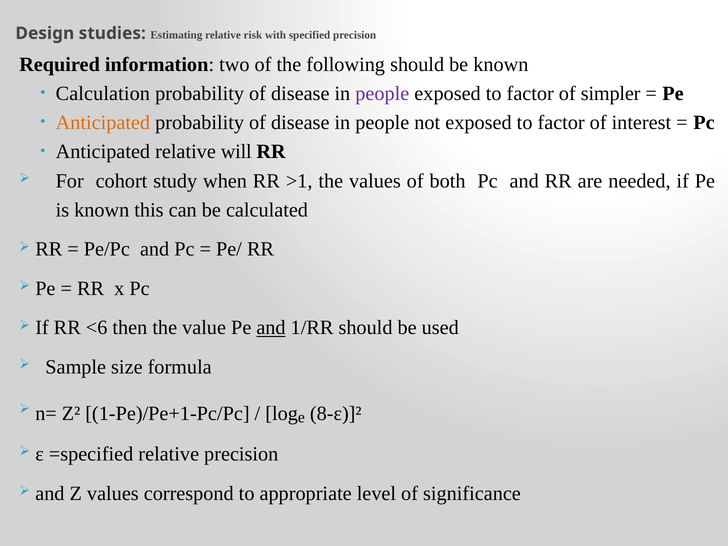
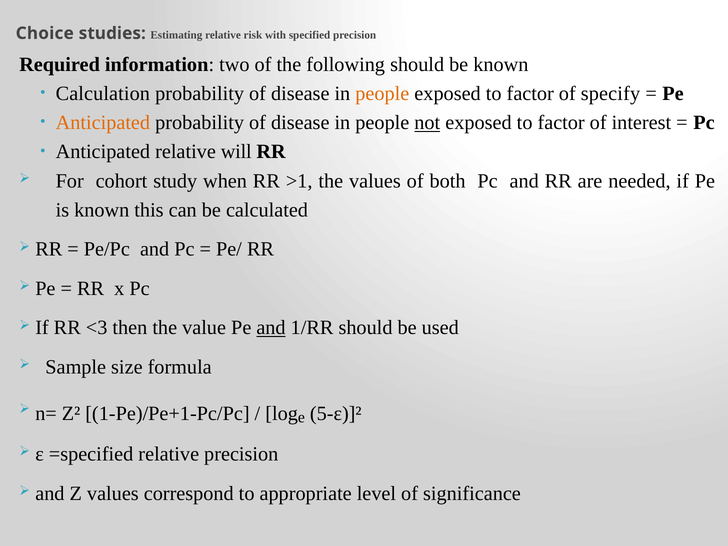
Design: Design -> Choice
people at (382, 94) colour: purple -> orange
simpler: simpler -> specify
not underline: none -> present
<6: <6 -> <3
8-ε)]²: 8-ε)]² -> 5-ε)]²
